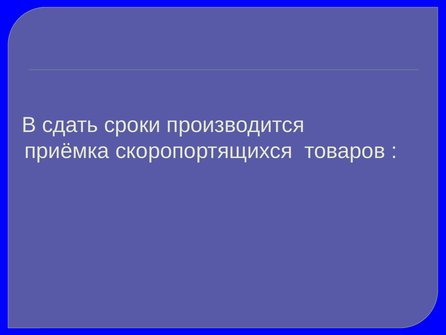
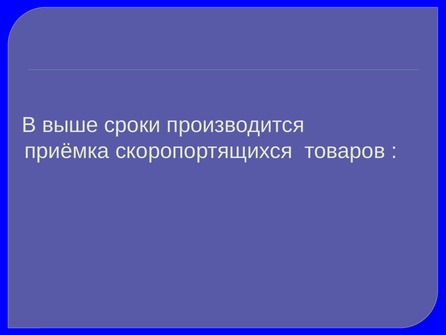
сдать: сдать -> выше
